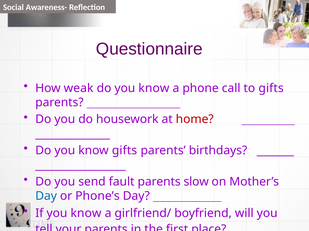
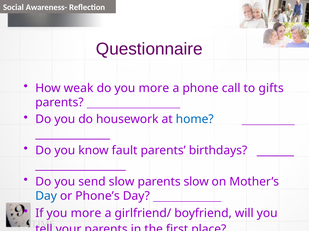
know at (154, 88): know -> more
home colour: red -> blue
know gifts: gifts -> fault
send fault: fault -> slow
If you know: know -> more
